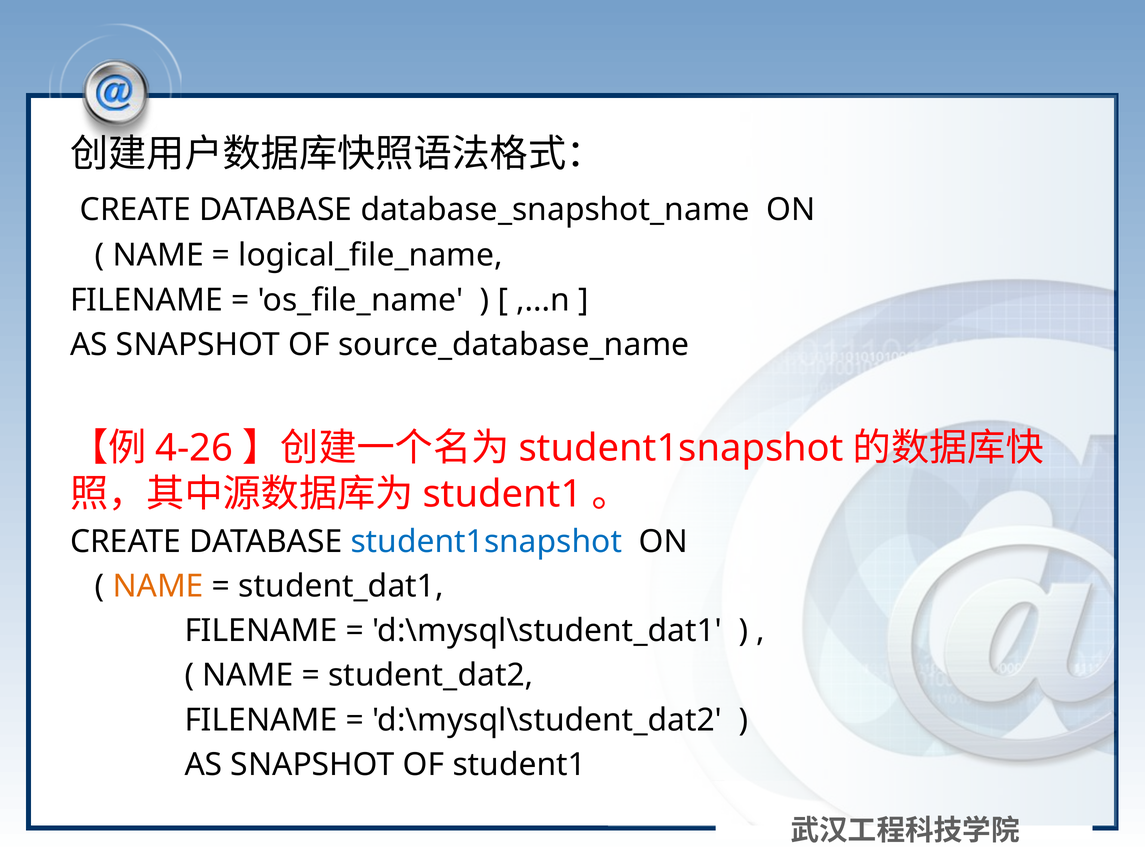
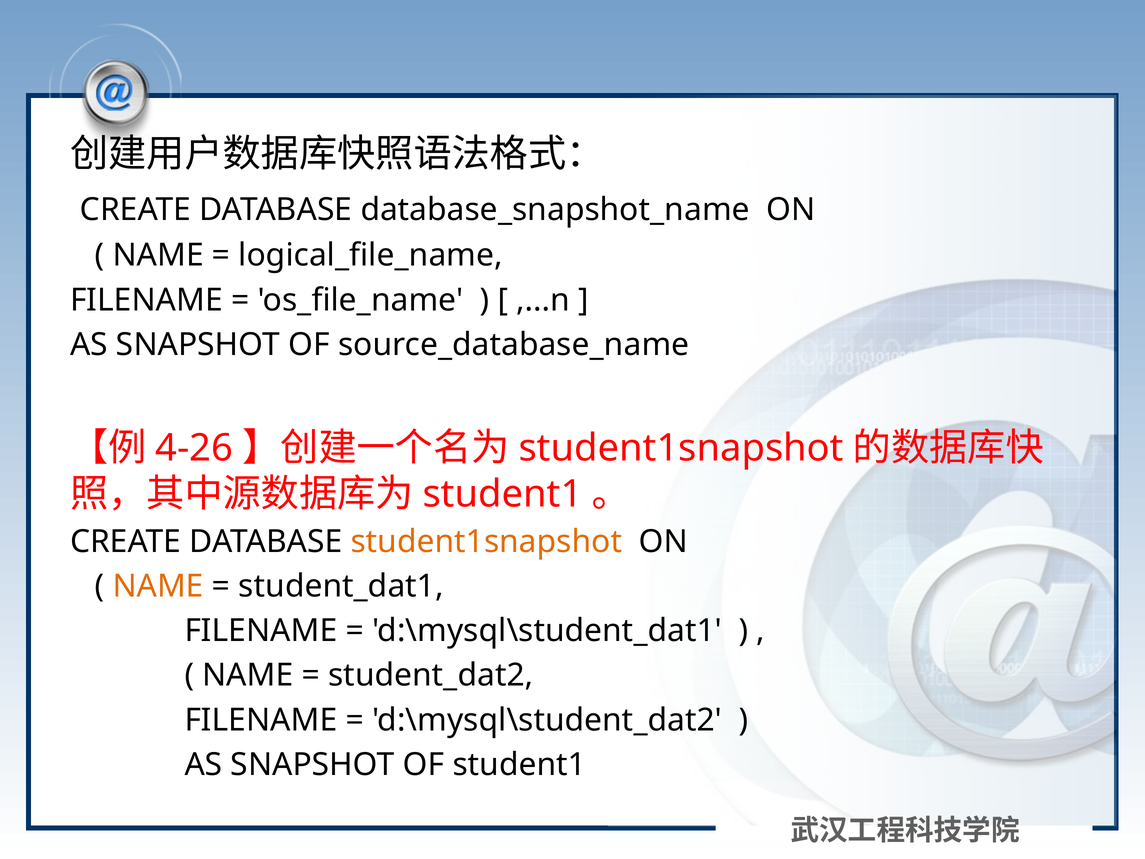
student1snapshot at (486, 542) colour: blue -> orange
